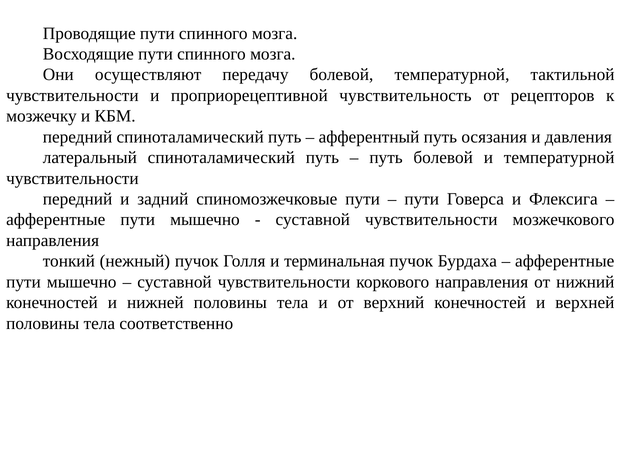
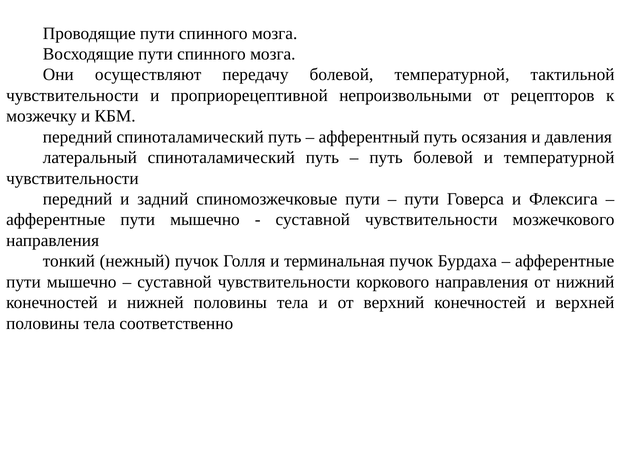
чувствительность: чувствительность -> непроизвольными
